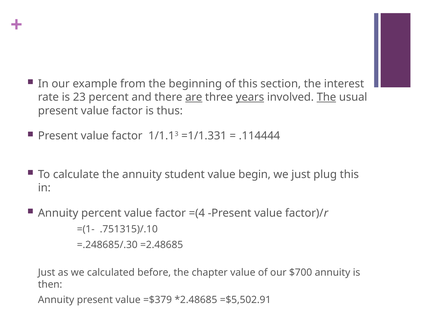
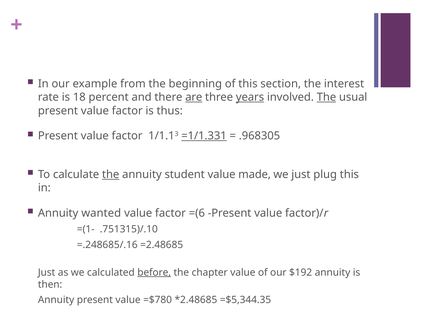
23: 23 -> 18
=1/1.331 underline: none -> present
.114444: .114444 -> .968305
the at (111, 174) underline: none -> present
begin: begin -> made
Annuity percent: percent -> wanted
=(4: =(4 -> =(6
=.248685/.30: =.248685/.30 -> =.248685/.16
before underline: none -> present
$700: $700 -> $192
=$379: =$379 -> =$780
=$5,502.91: =$5,502.91 -> =$5,344.35
